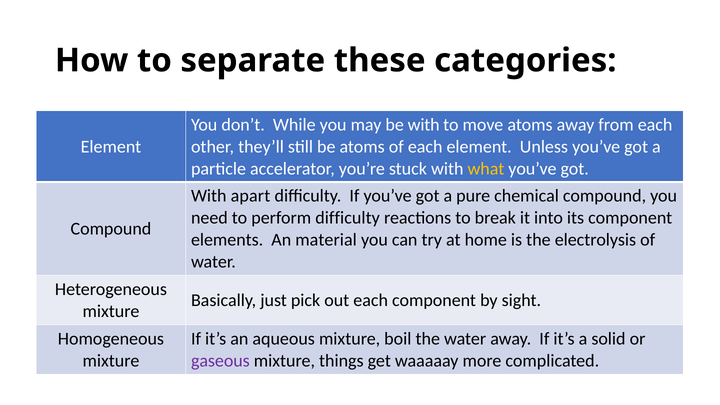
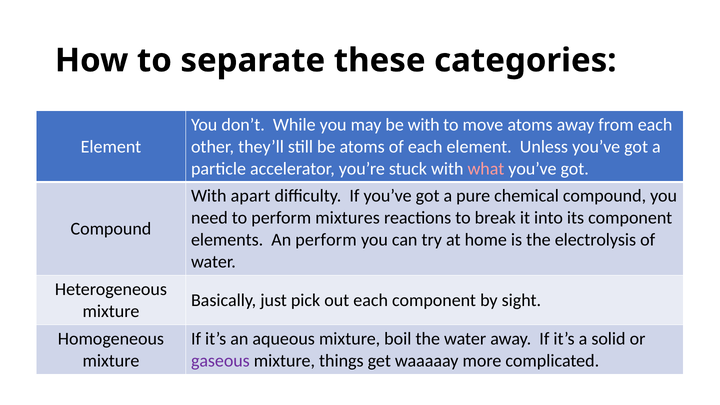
what colour: yellow -> pink
perform difficulty: difficulty -> mixtures
An material: material -> perform
